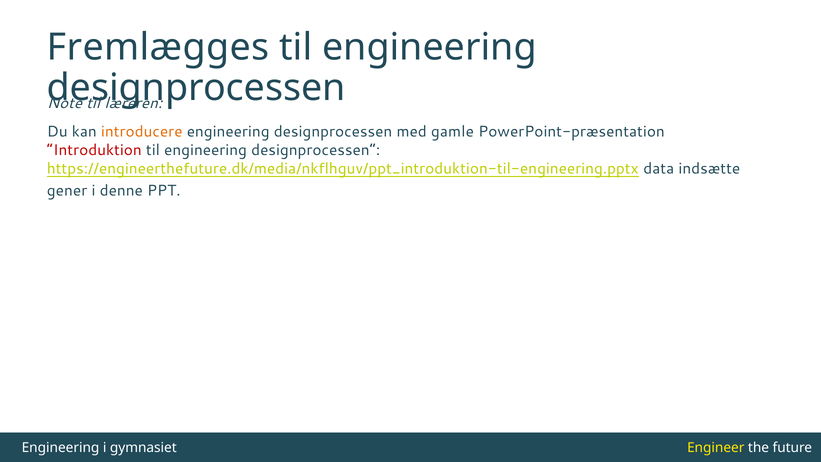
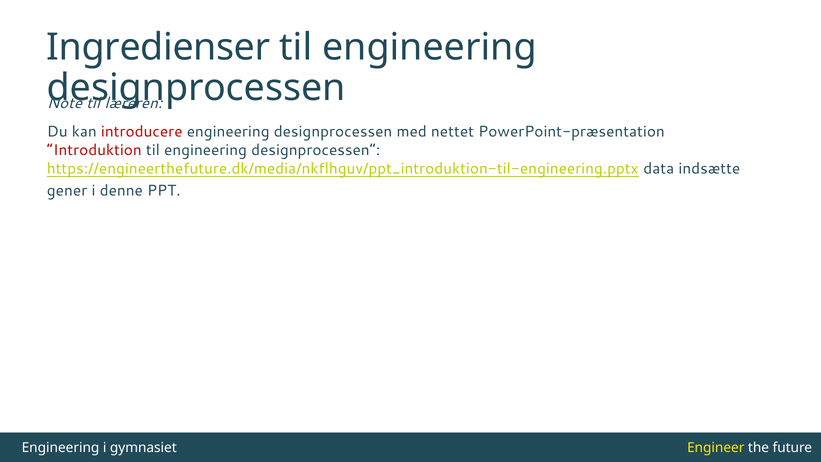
Fremlægges: Fremlægges -> Ingredienser
introducere colour: orange -> red
gamle: gamle -> nettet
